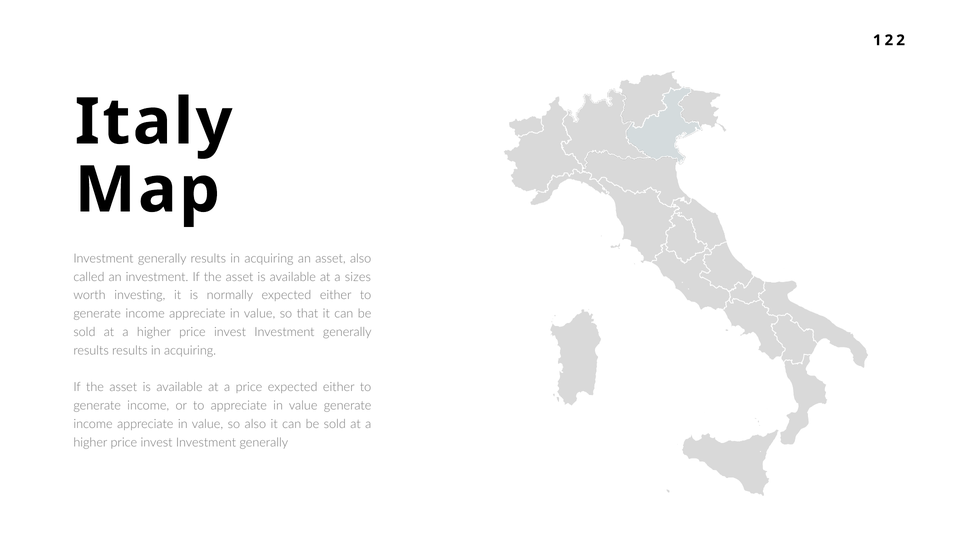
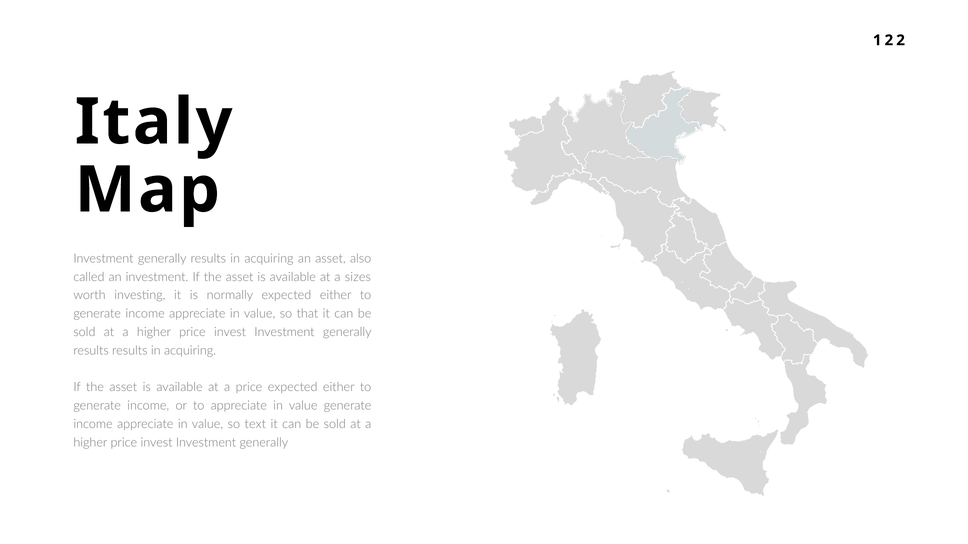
so also: also -> text
